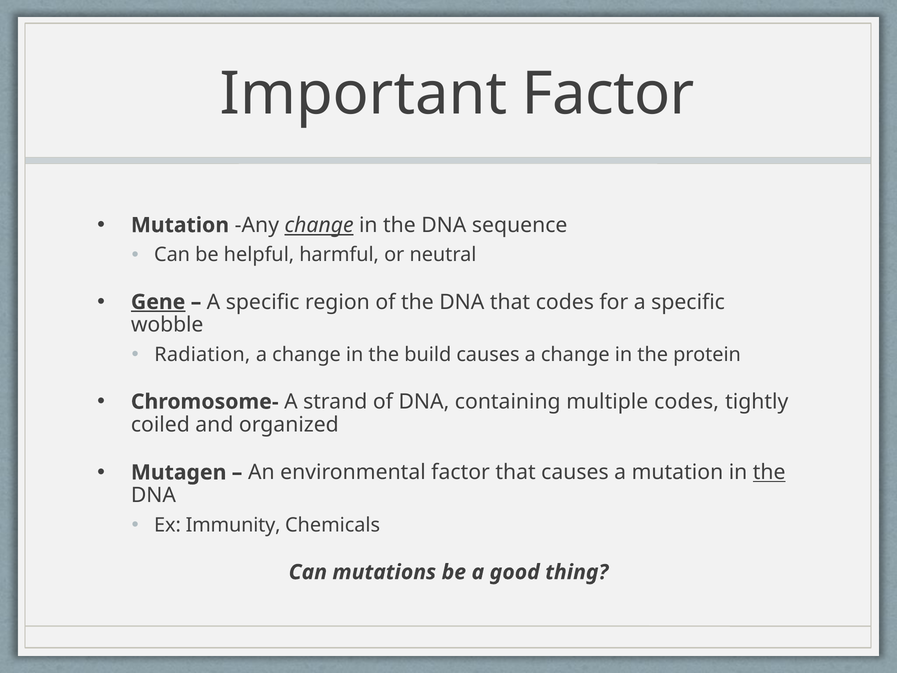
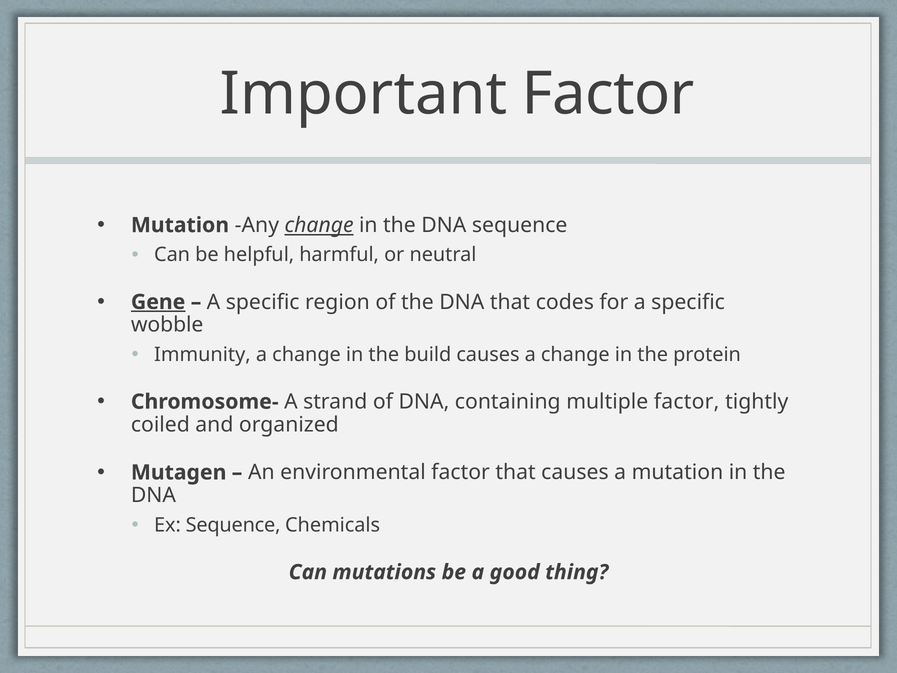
Radiation: Radiation -> Immunity
multiple codes: codes -> factor
the at (769, 472) underline: present -> none
Ex Immunity: Immunity -> Sequence
